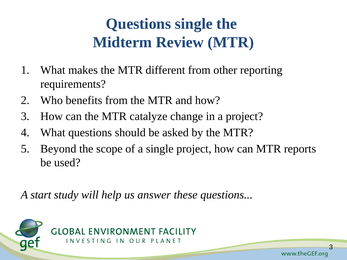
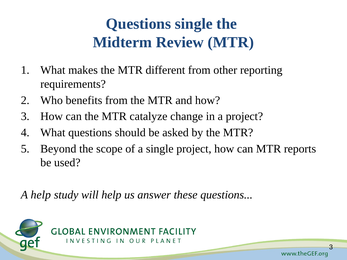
A start: start -> help
